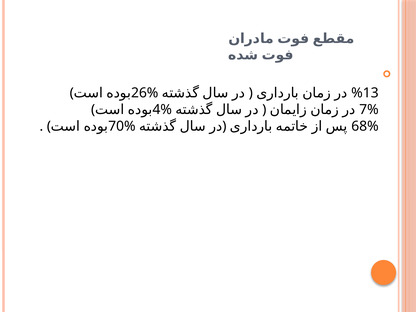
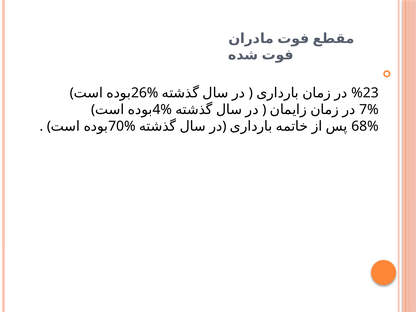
%13: %13 -> %23
